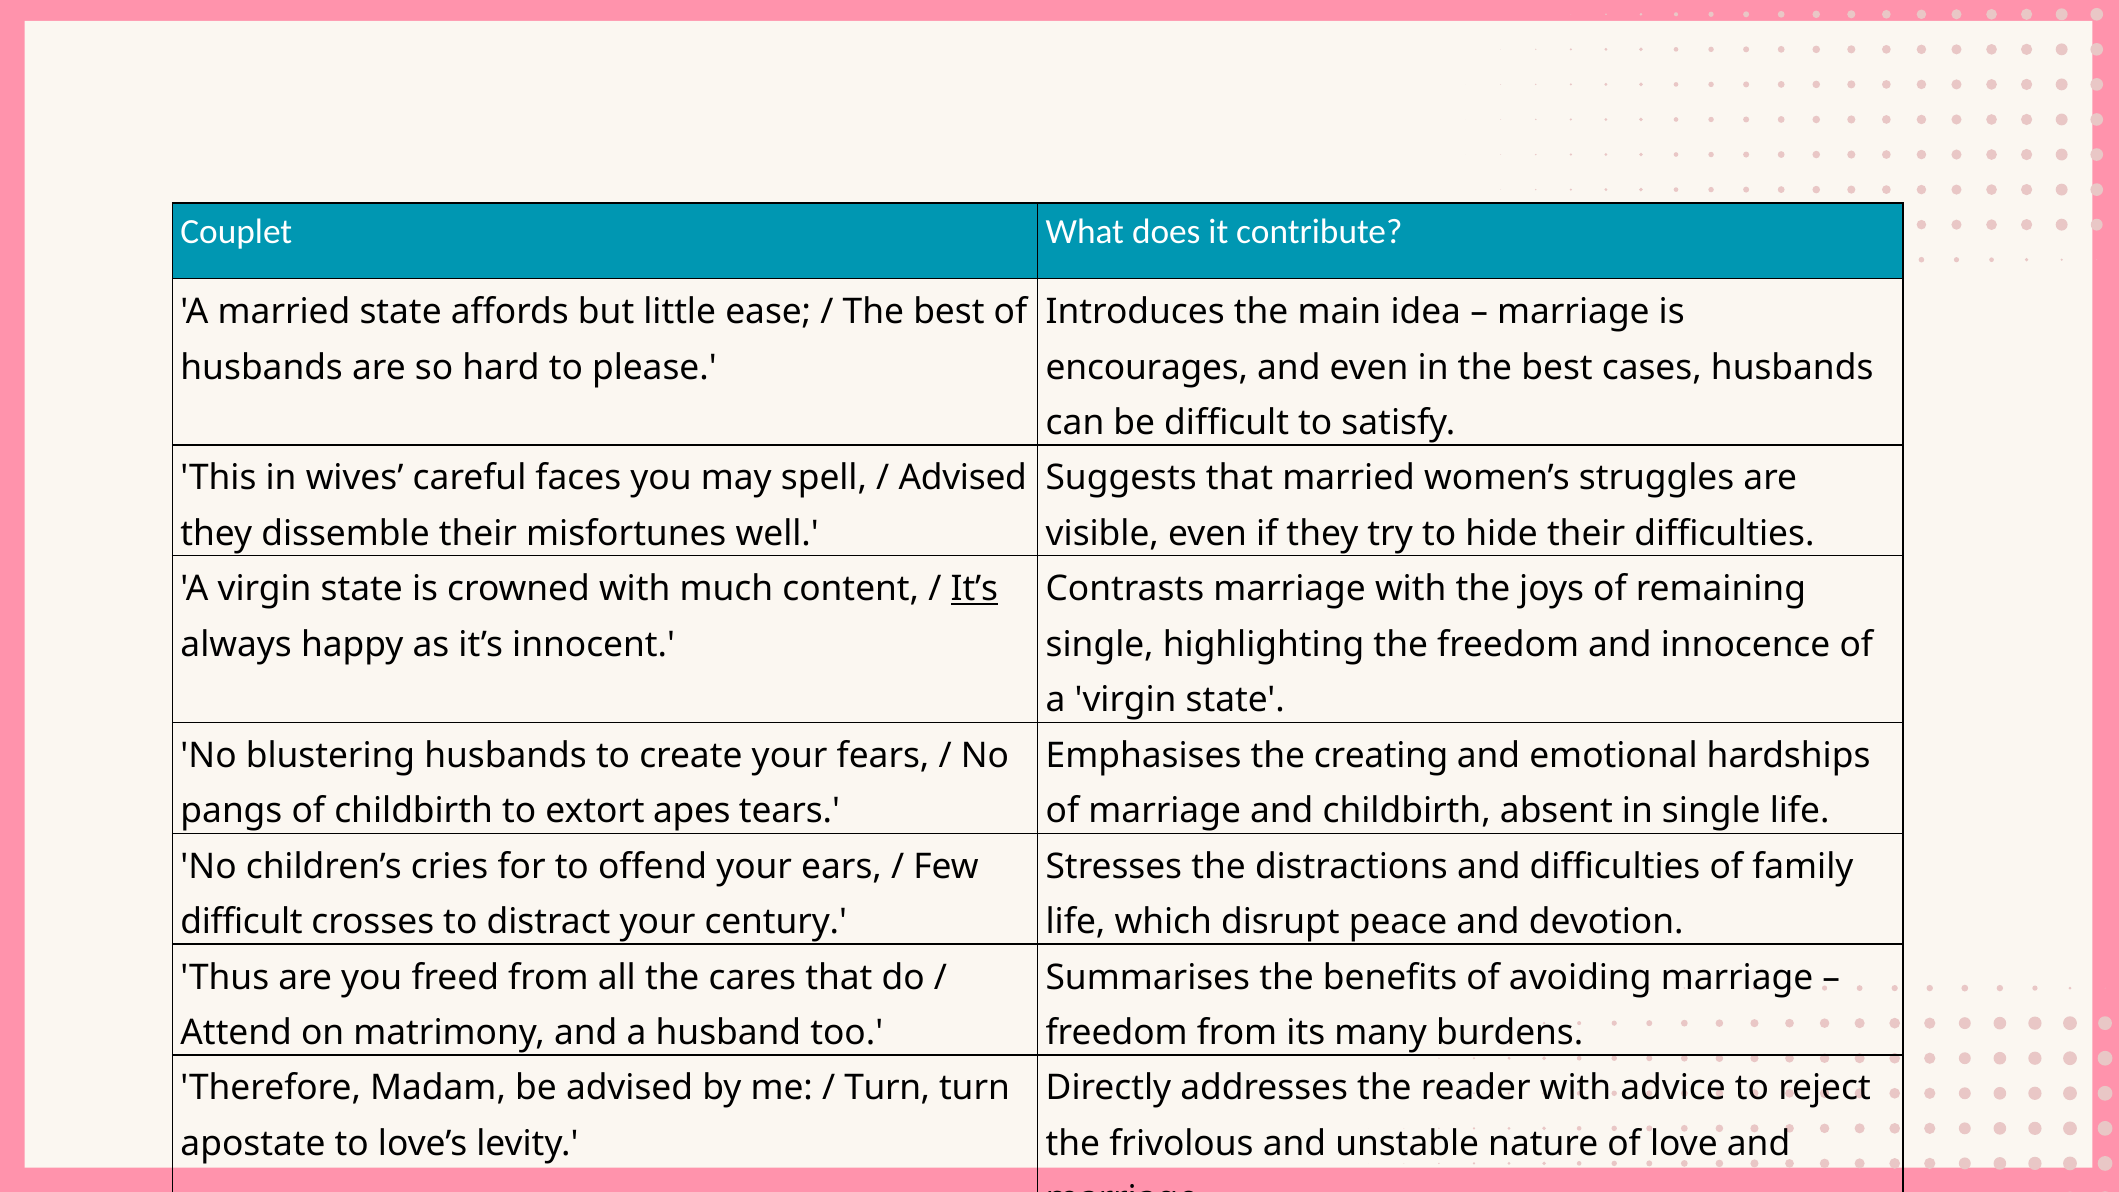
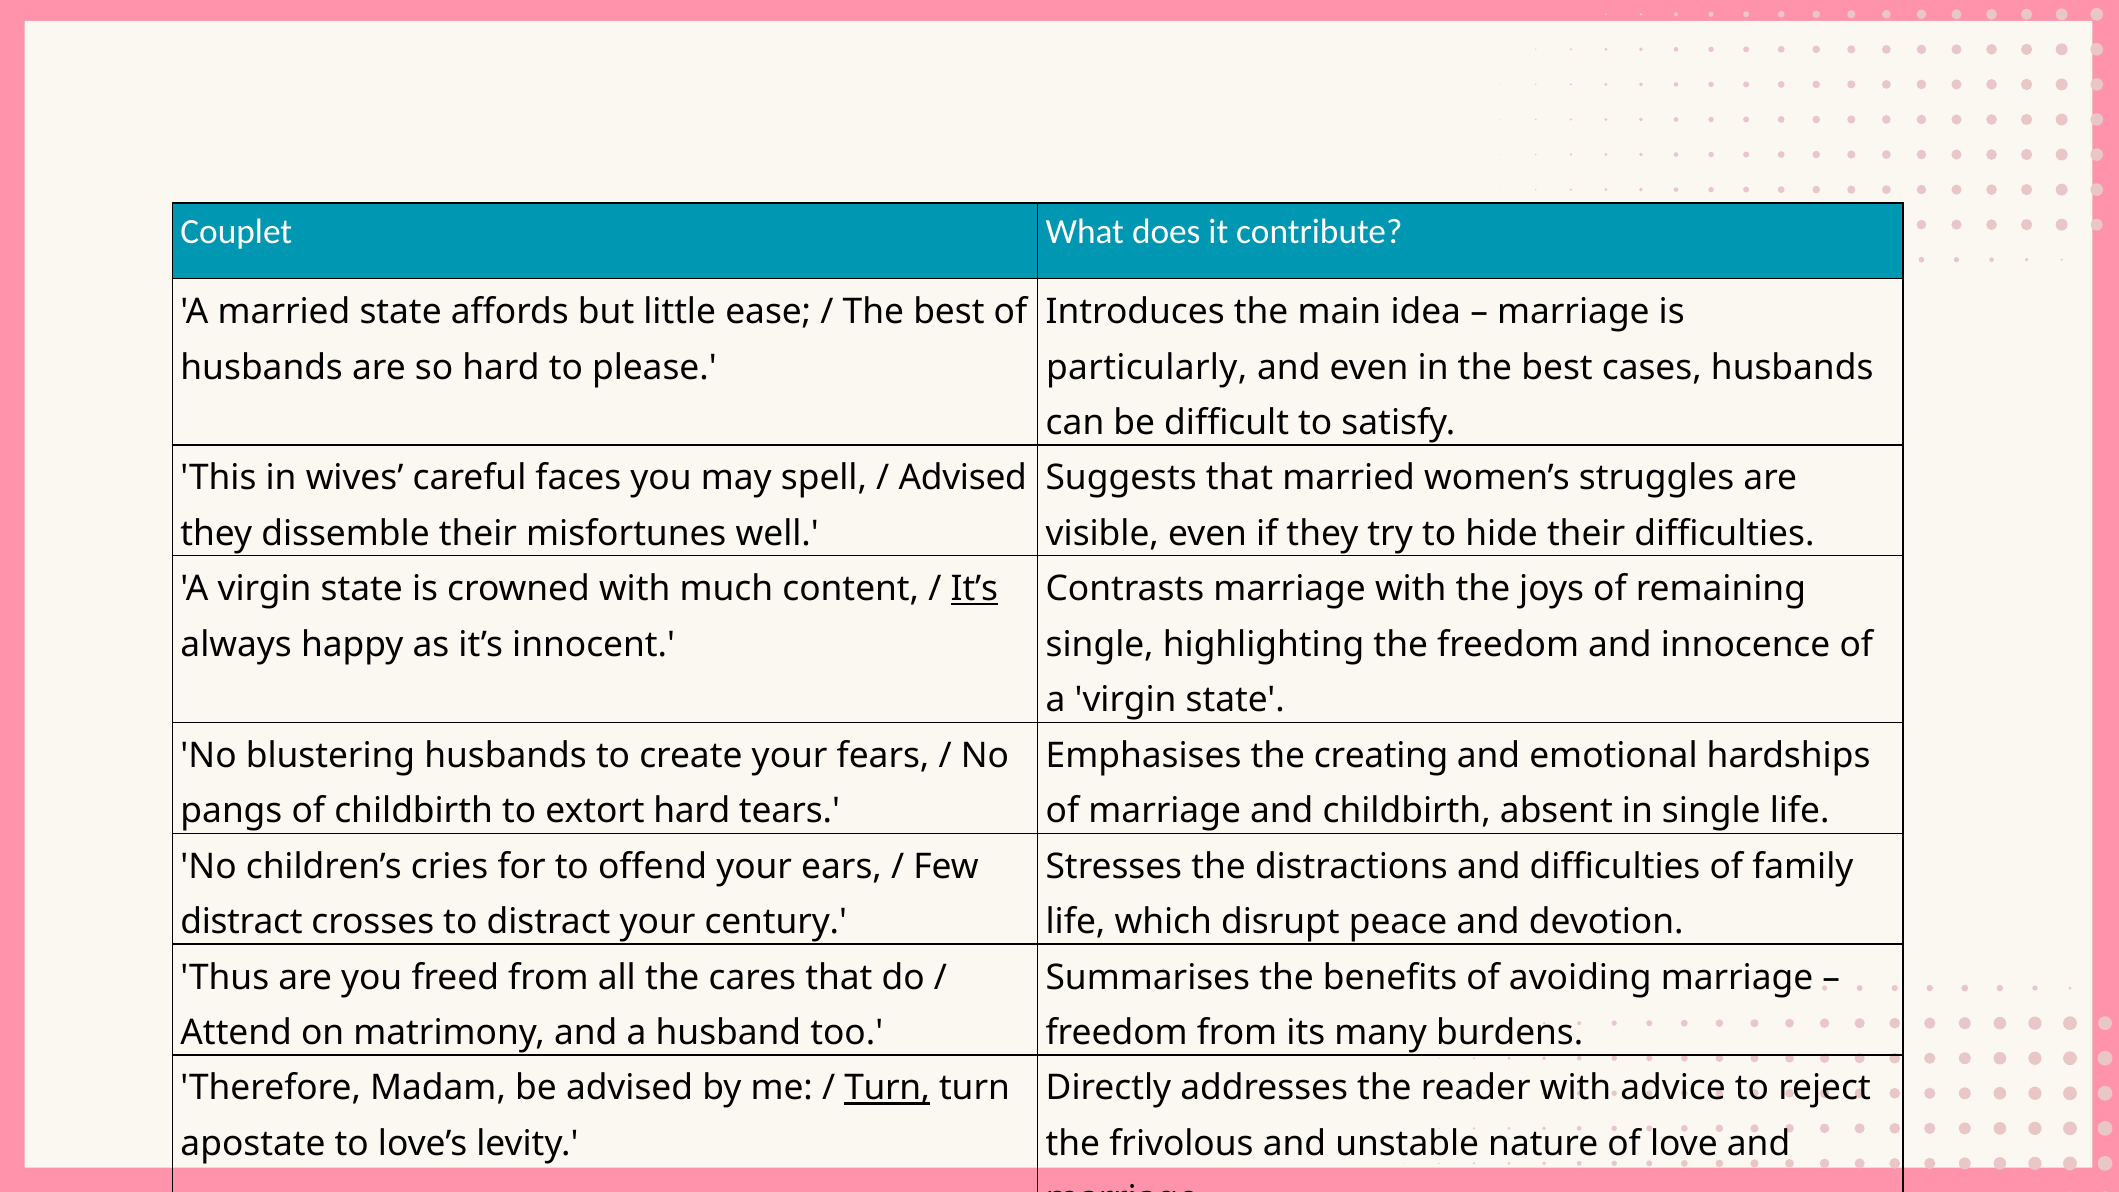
encourages: encourages -> particularly
extort apes: apes -> hard
difficult at (241, 922): difficult -> distract
Turn at (887, 1088) underline: none -> present
